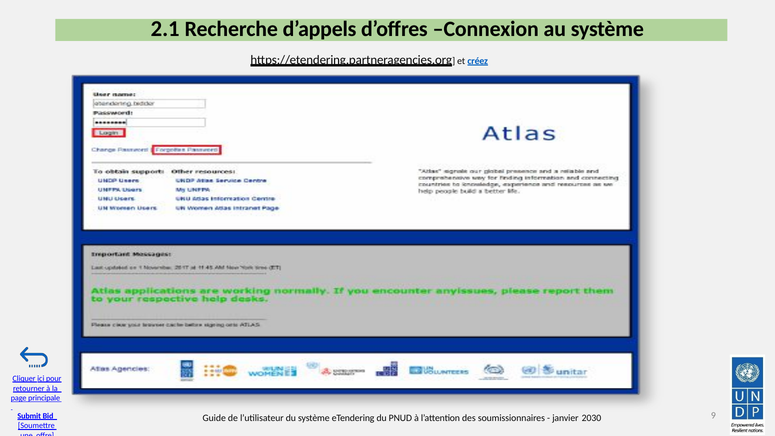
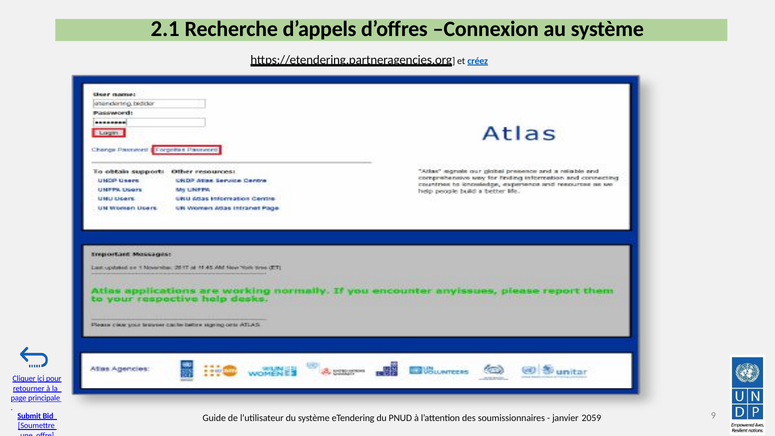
2030: 2030 -> 2059
